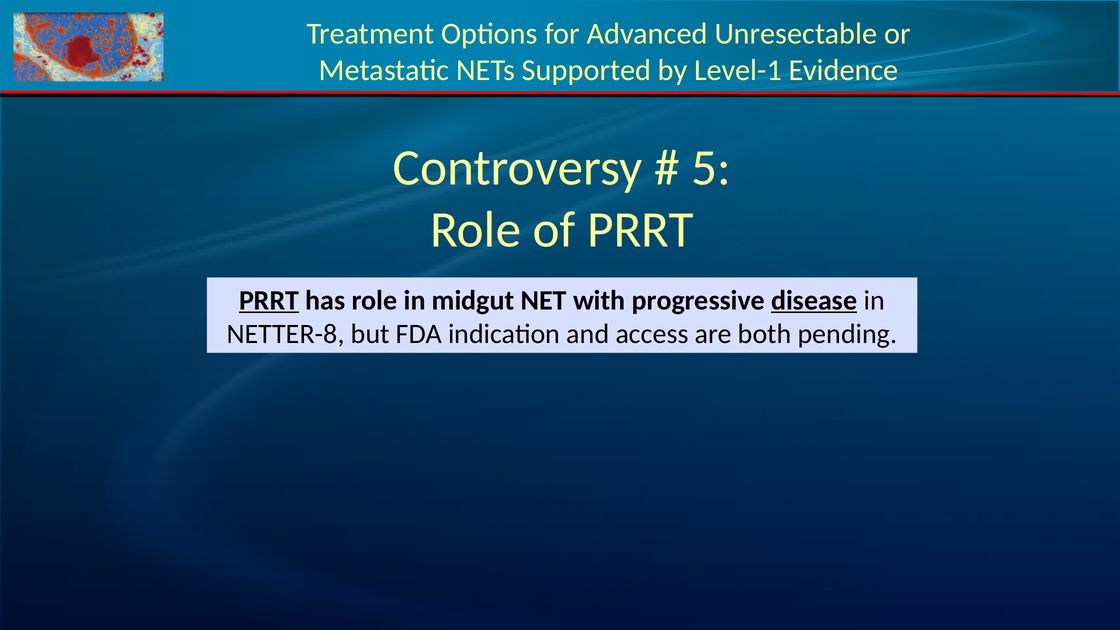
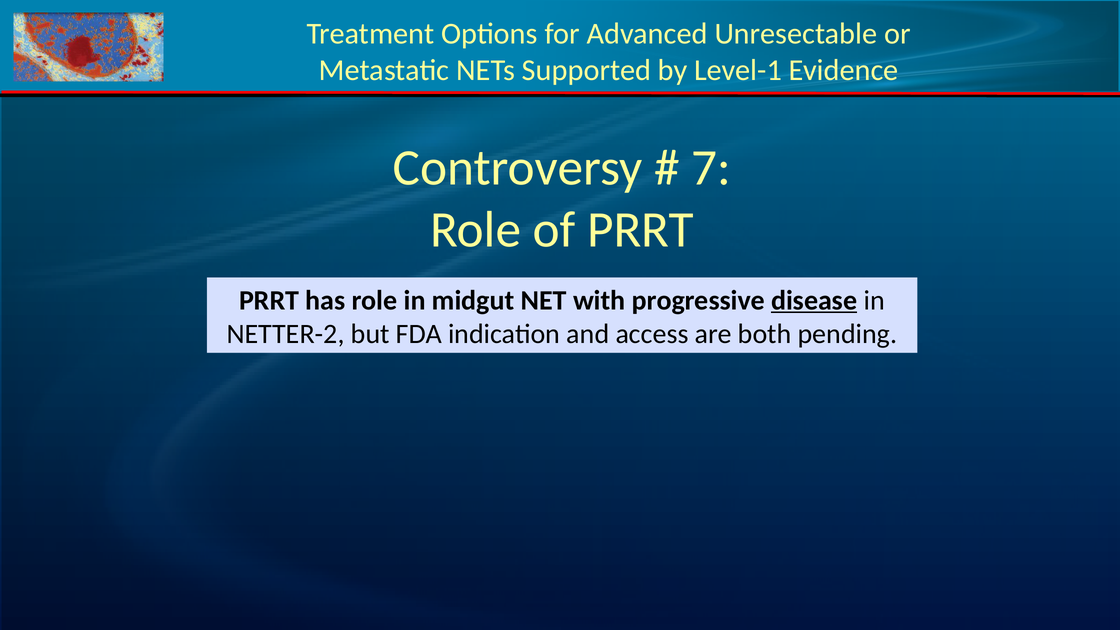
5: 5 -> 7
PRRT at (269, 300) underline: present -> none
NETTER-8: NETTER-8 -> NETTER-2
